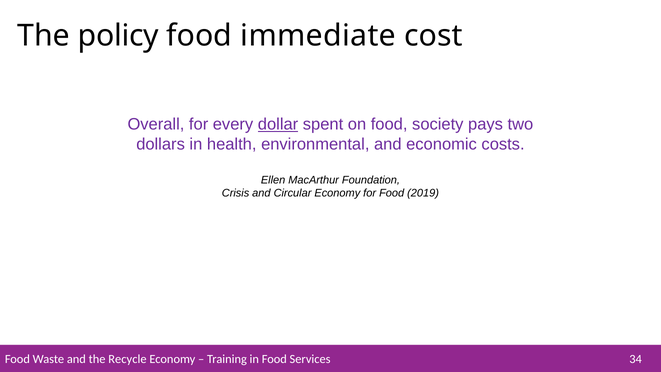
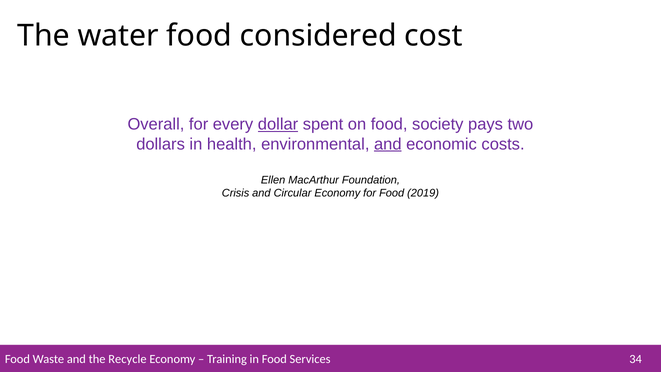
policy: policy -> water
immediate: immediate -> considered
and at (388, 144) underline: none -> present
